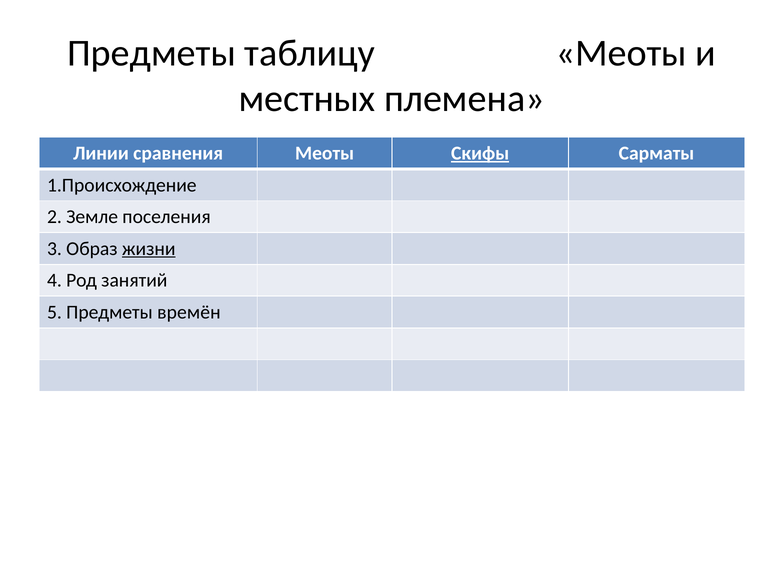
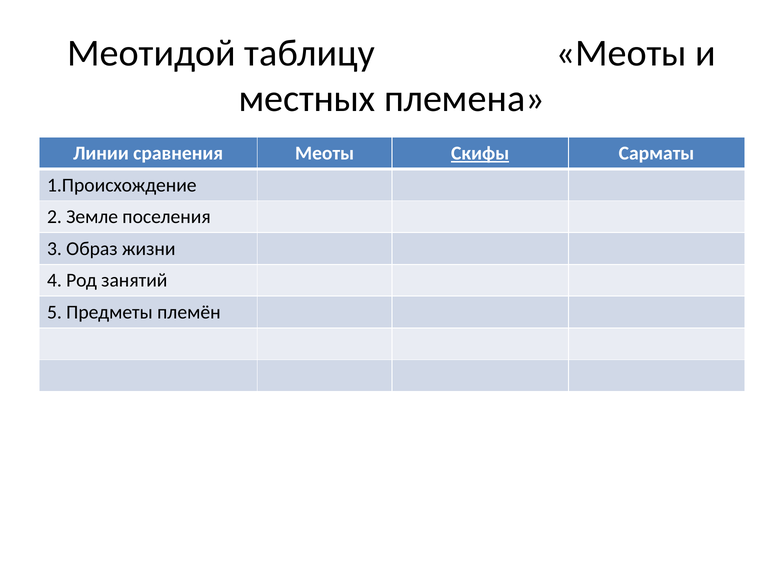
Предметы at (152, 53): Предметы -> Меотидой
жизни underline: present -> none
времён: времён -> племён
